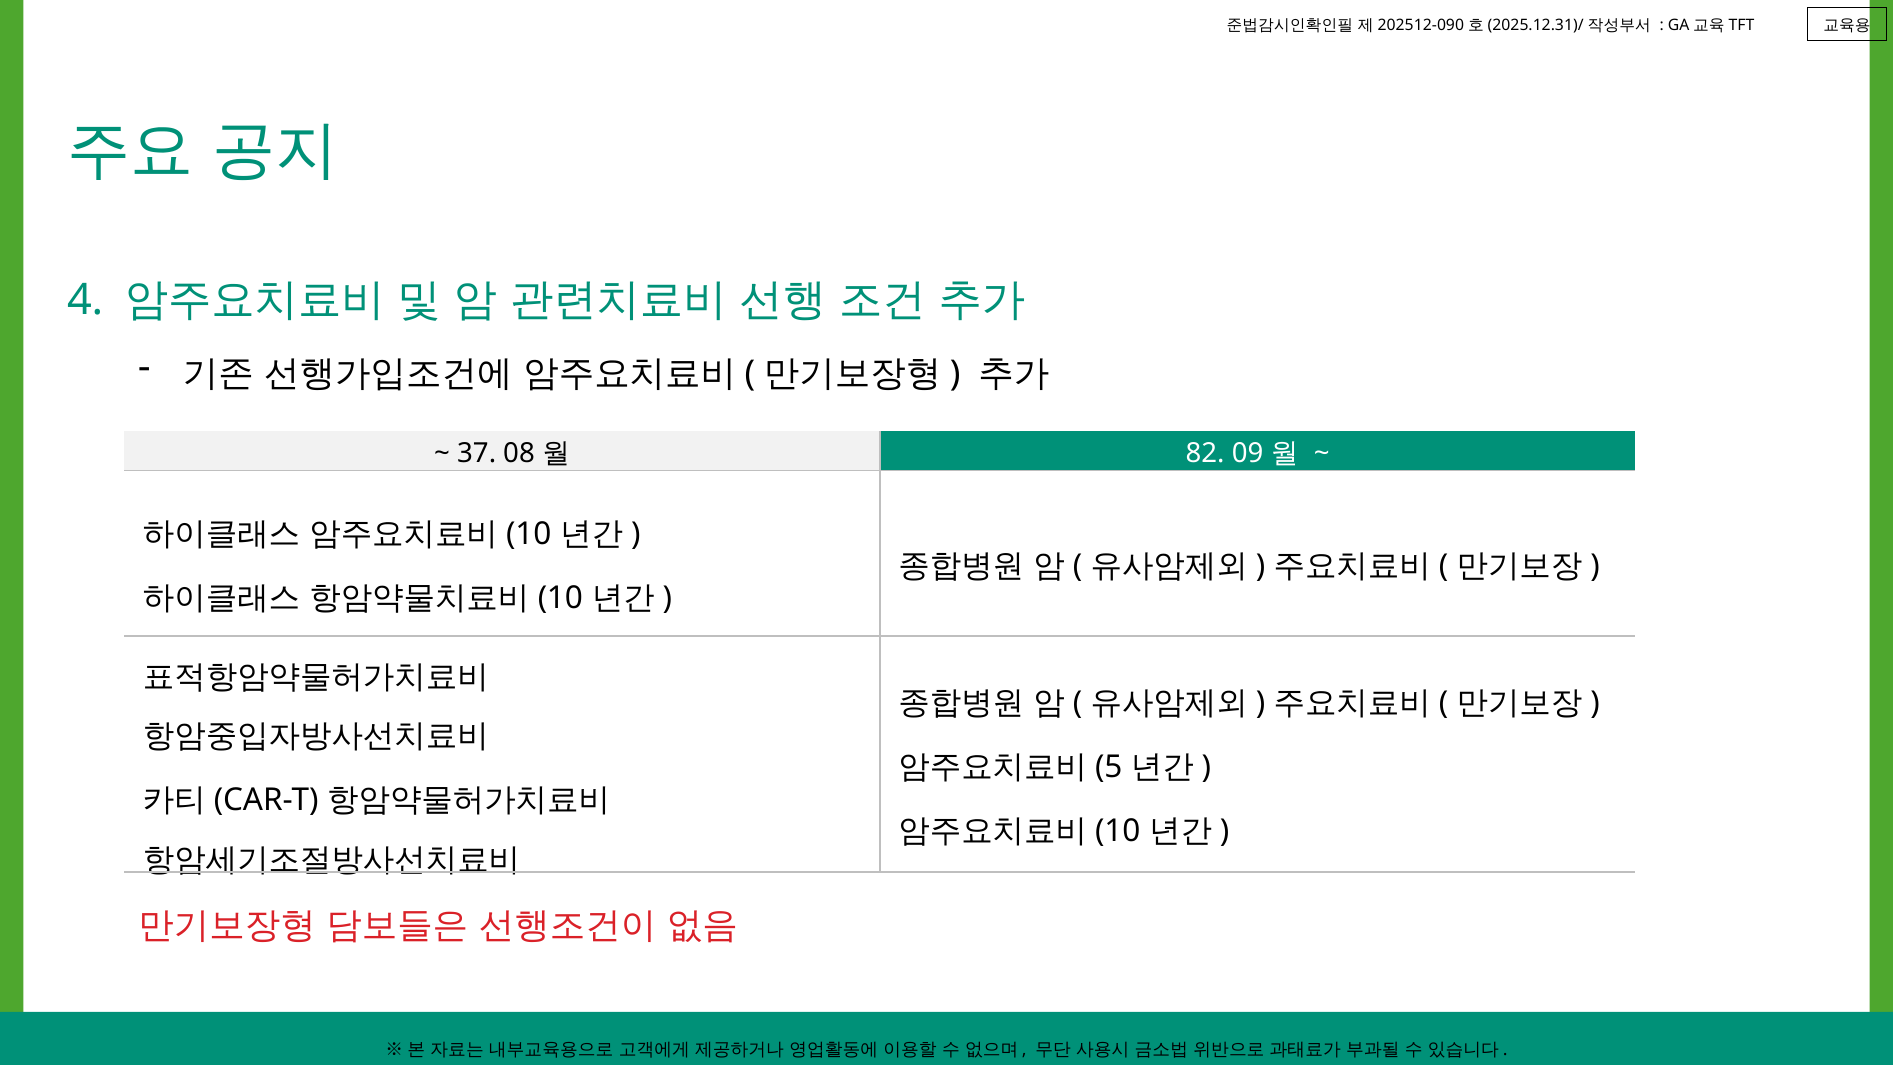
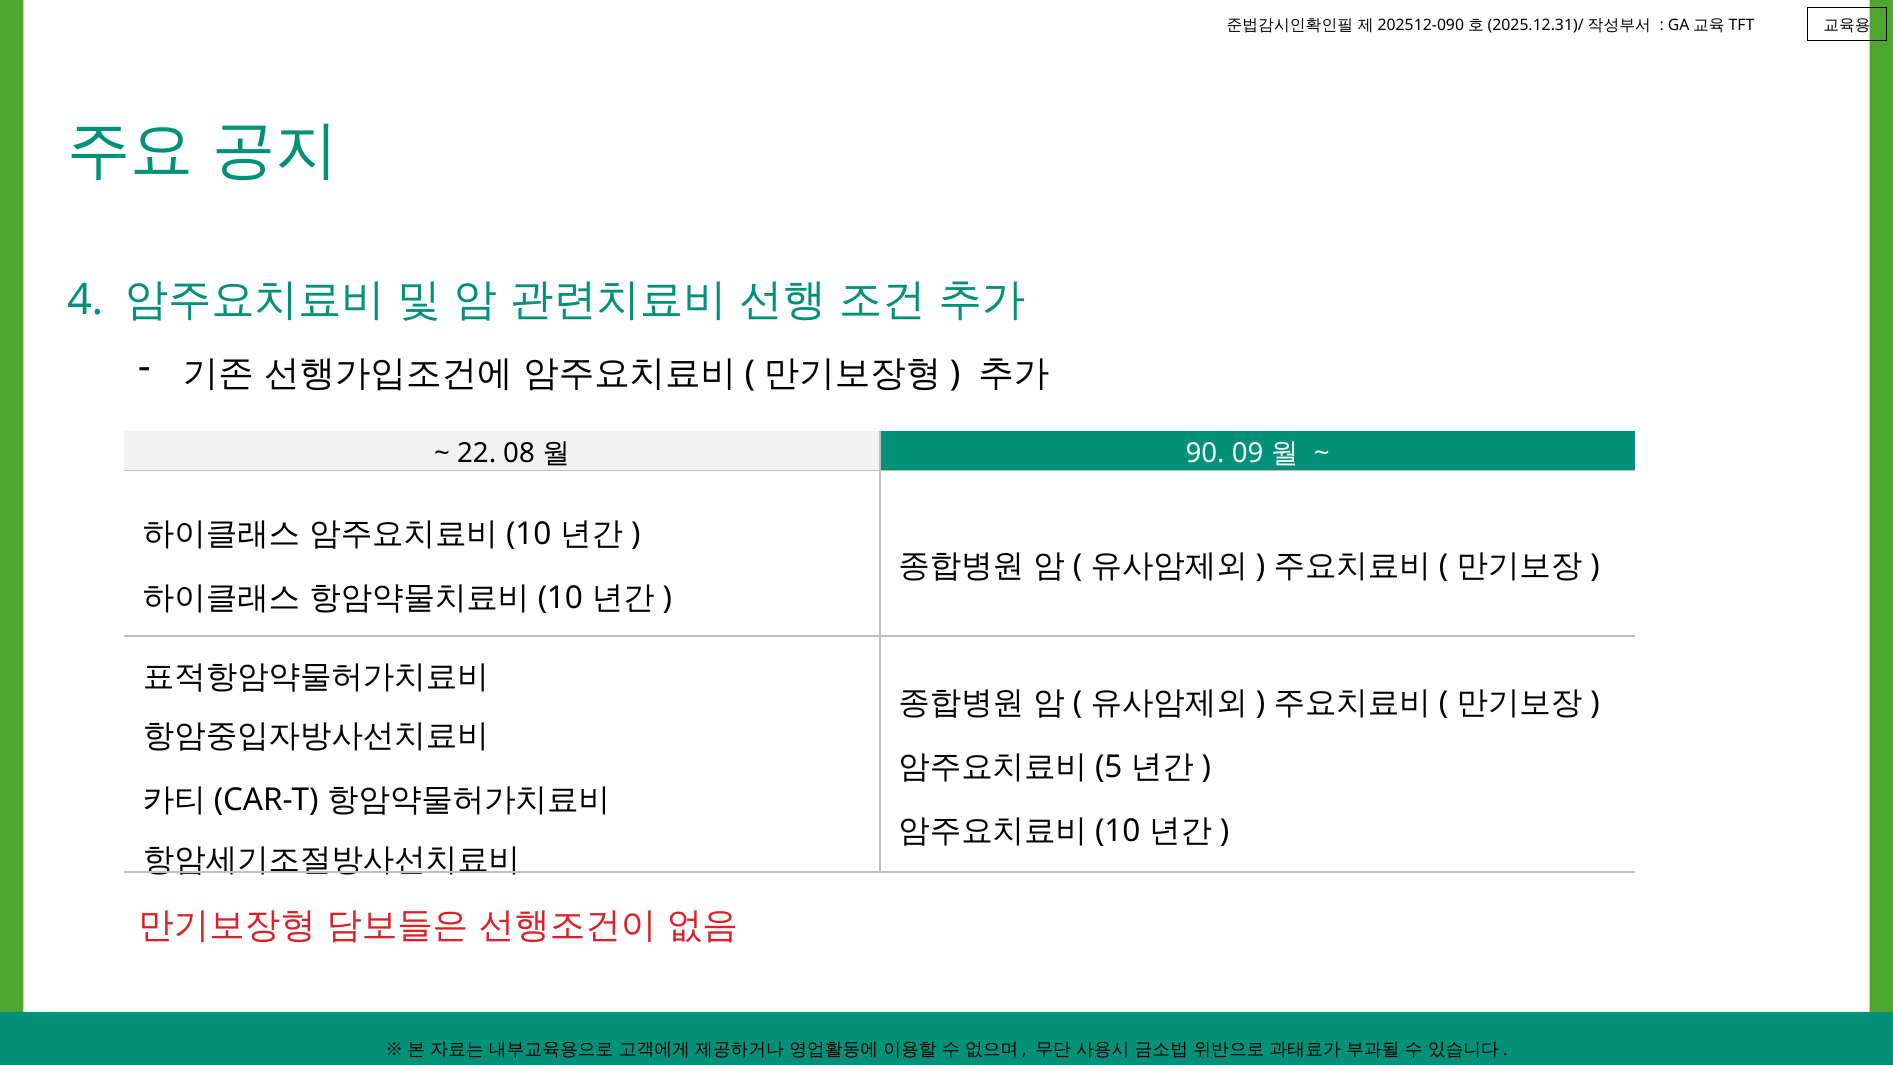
37: 37 -> 22
82: 82 -> 90
